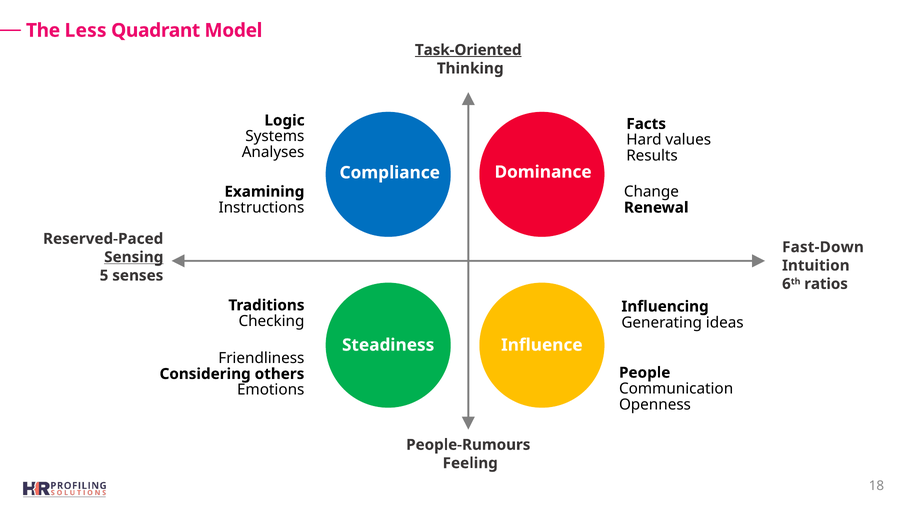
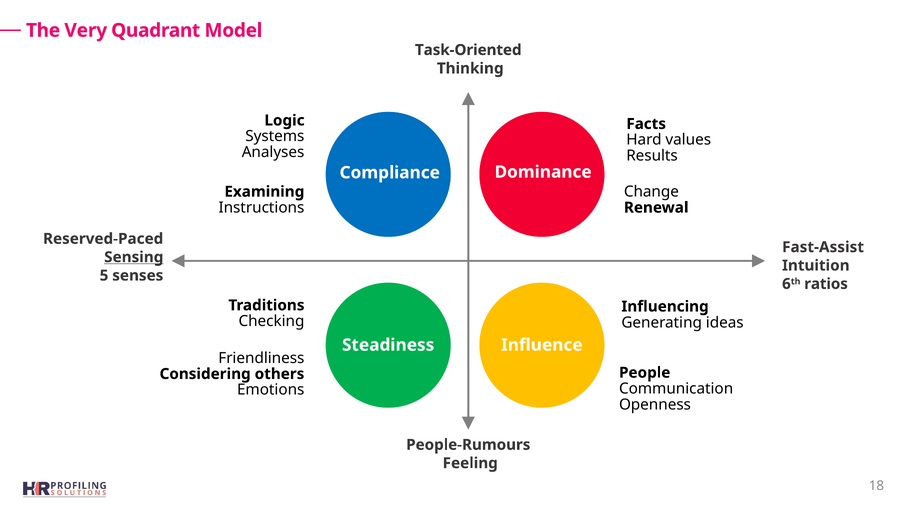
Less: Less -> Very
Task-Oriented underline: present -> none
Fast-Down: Fast-Down -> Fast-Assist
